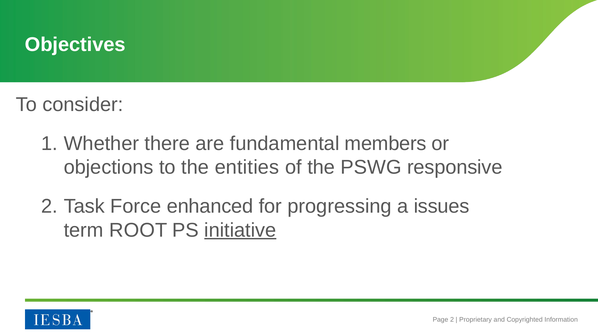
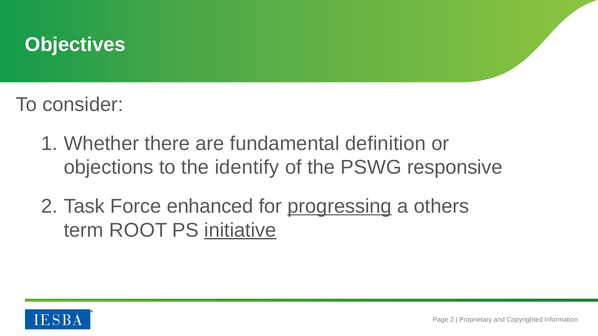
members: members -> definition
entities: entities -> identify
progressing underline: none -> present
issues: issues -> others
